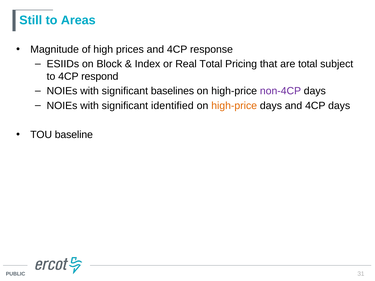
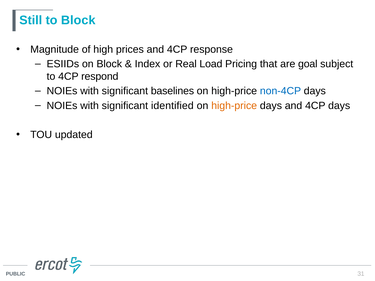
to Areas: Areas -> Block
Real Total: Total -> Load
are total: total -> goal
non-4CP colour: purple -> blue
baseline: baseline -> updated
